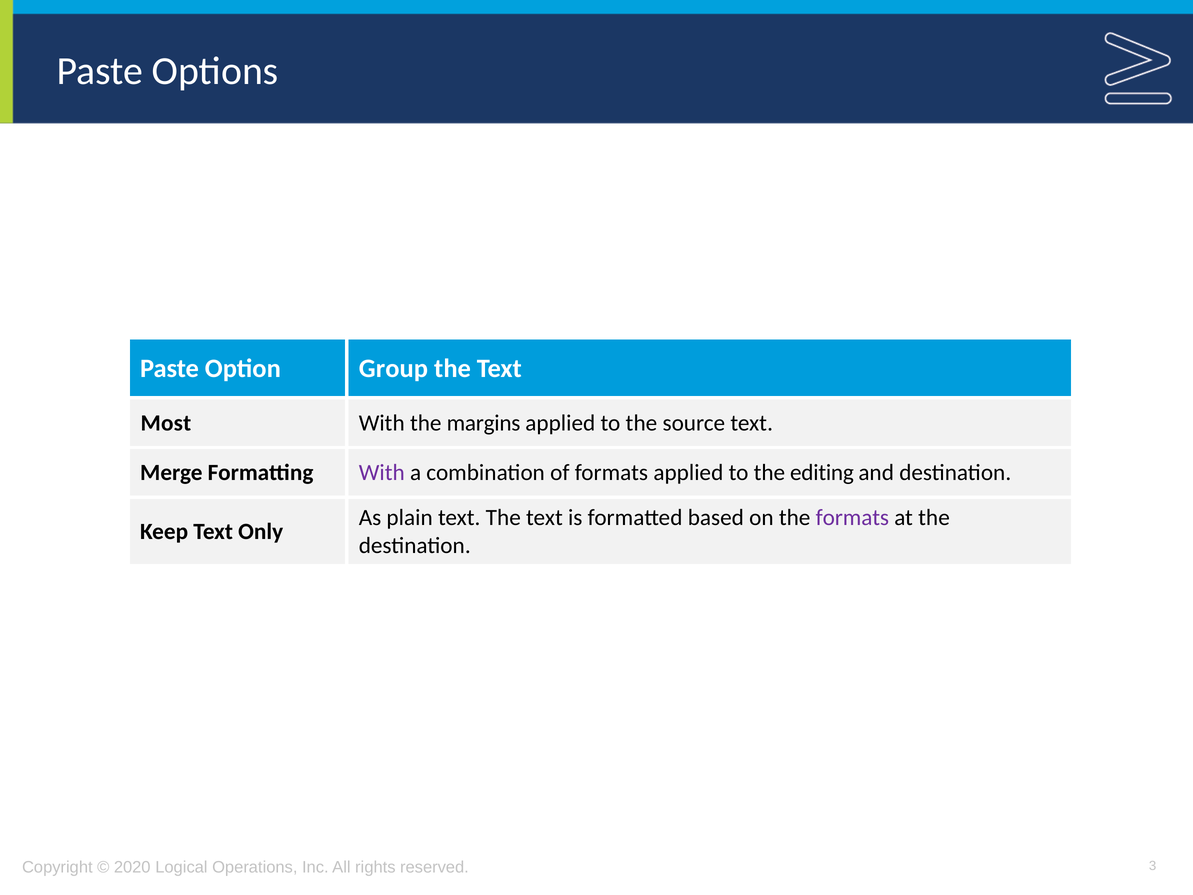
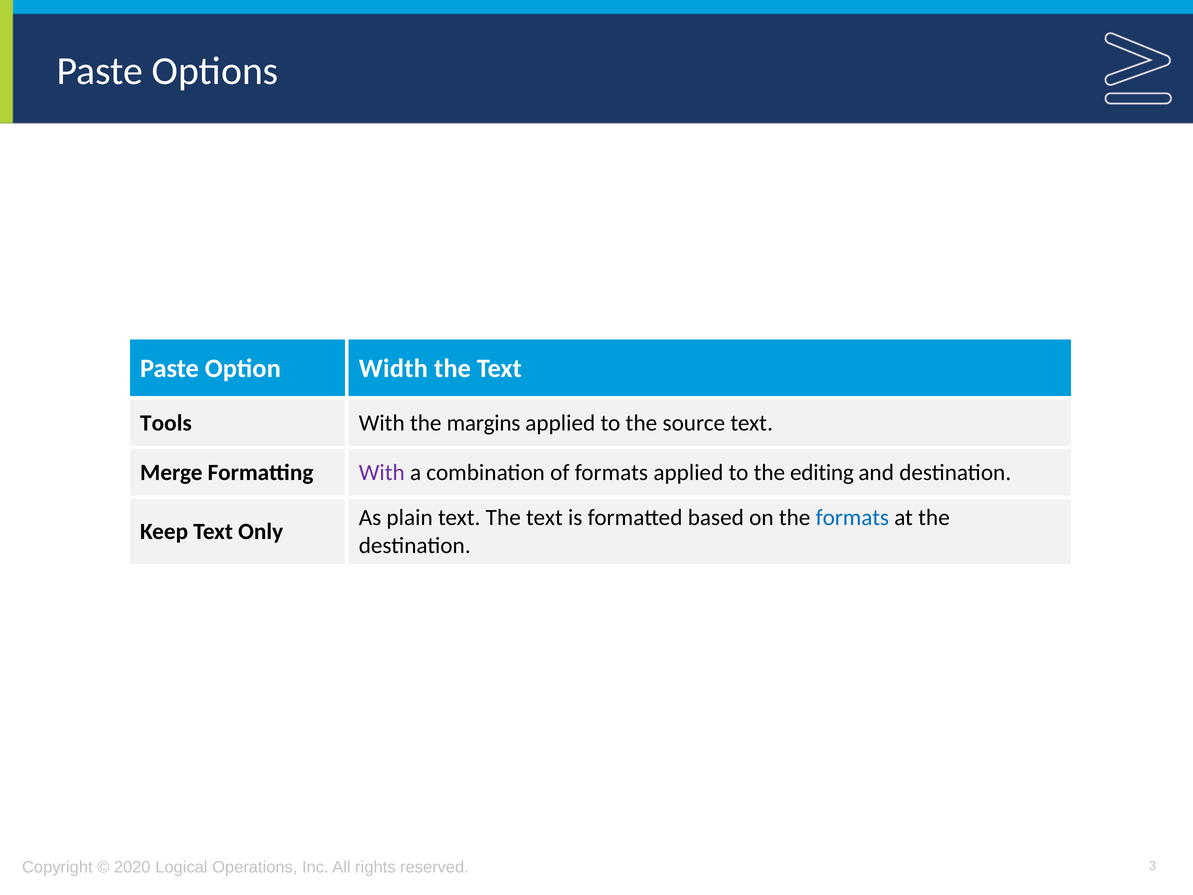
Group: Group -> Width
Most: Most -> Tools
formats at (852, 517) colour: purple -> blue
